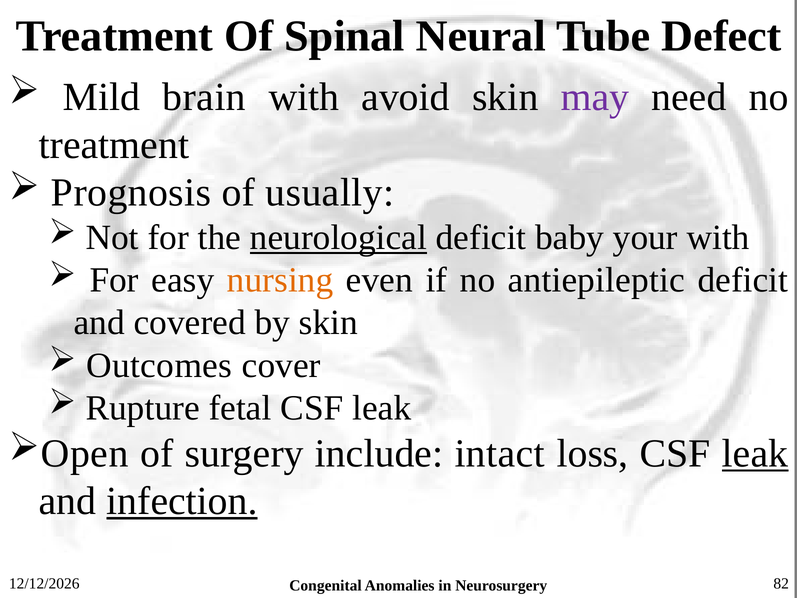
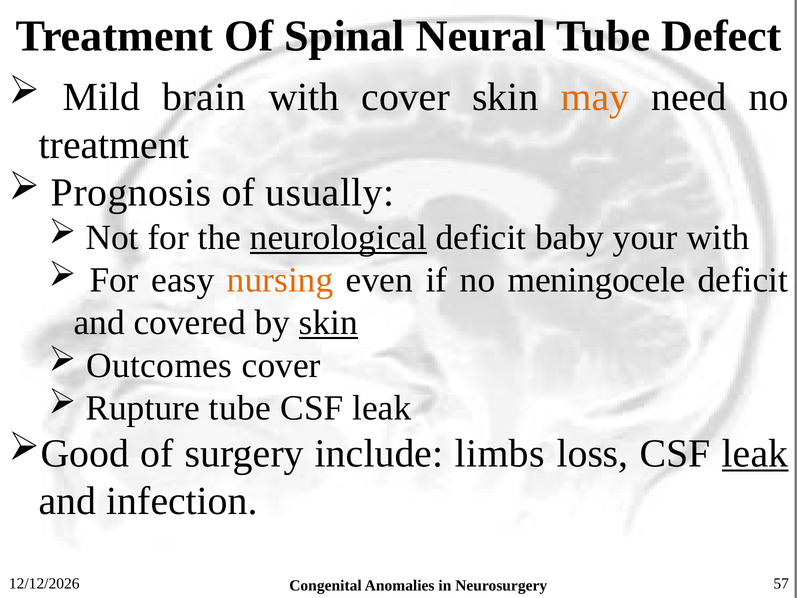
with avoid: avoid -> cover
may colour: purple -> orange
antiepileptic: antiepileptic -> meningocele
skin at (328, 323) underline: none -> present
Rupture fetal: fetal -> tube
Open: Open -> Good
intact: intact -> limbs
infection underline: present -> none
82: 82 -> 57
